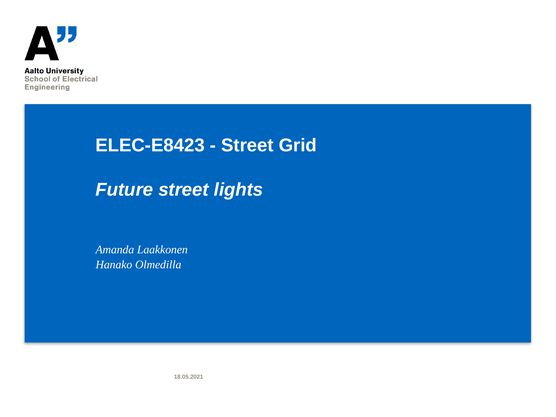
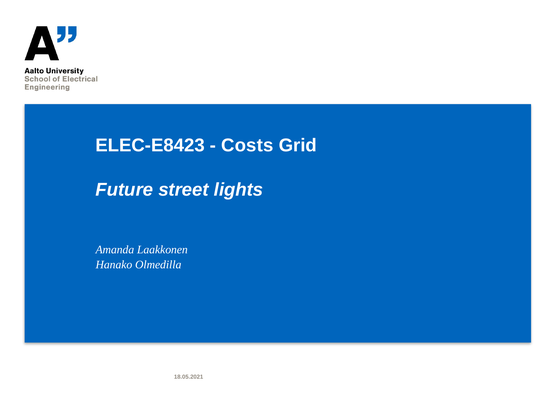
Street at (247, 145): Street -> Costs
